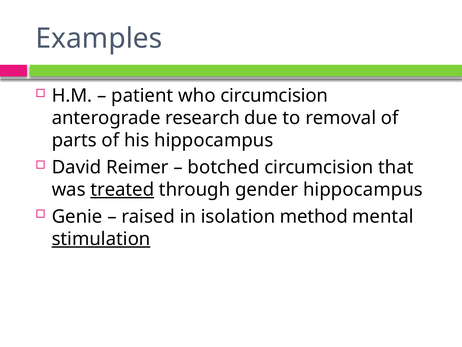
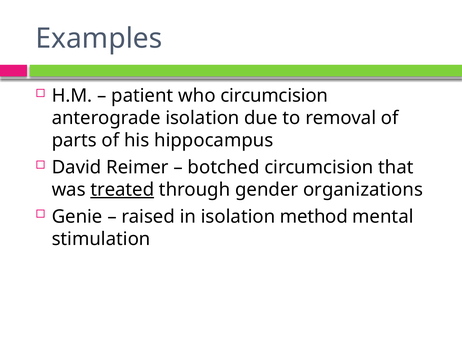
anterograde research: research -> isolation
gender hippocampus: hippocampus -> organizations
stimulation underline: present -> none
